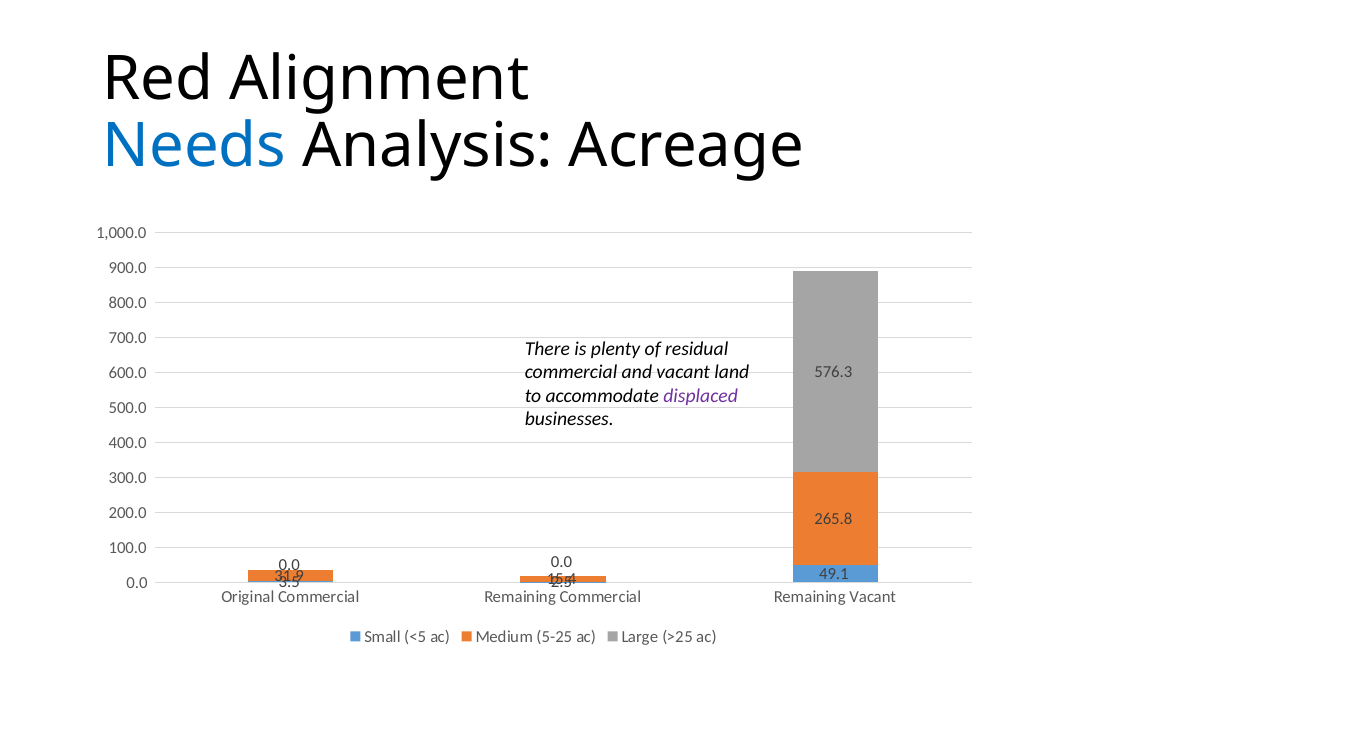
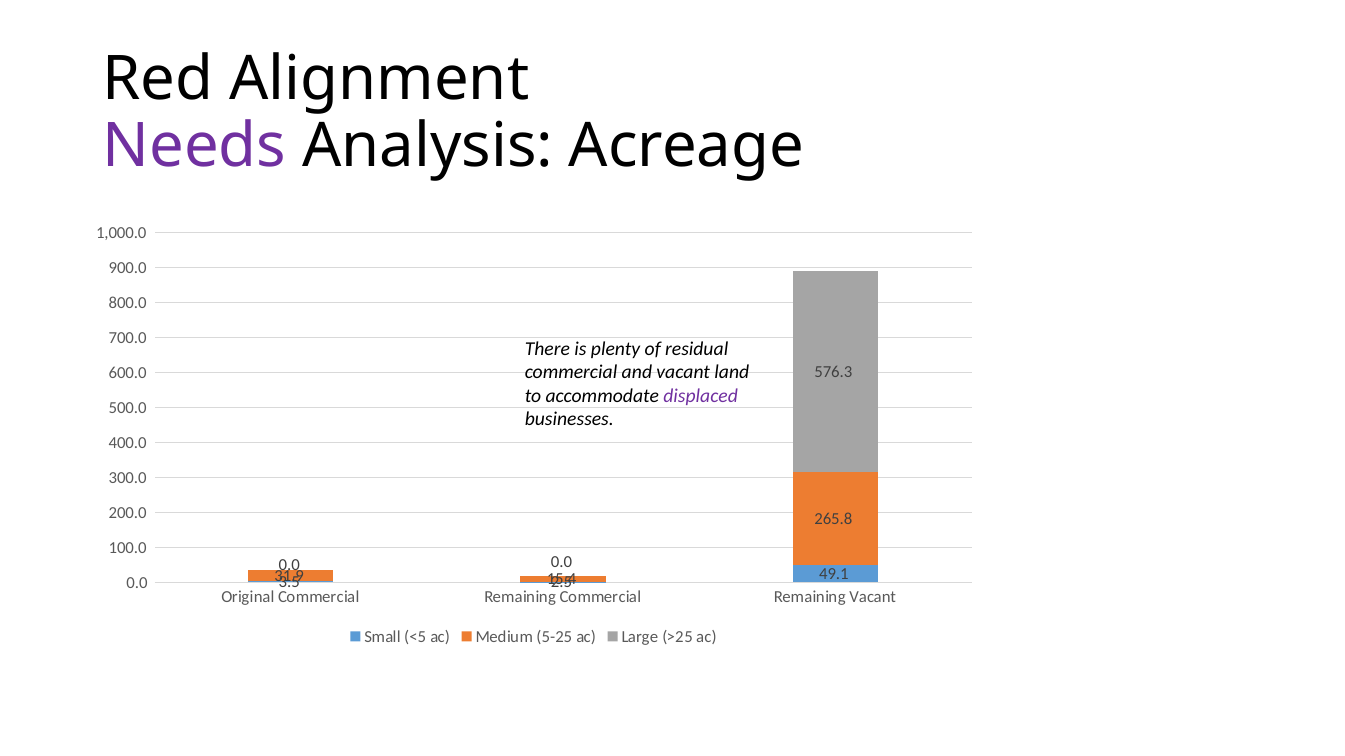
Needs colour: blue -> purple
